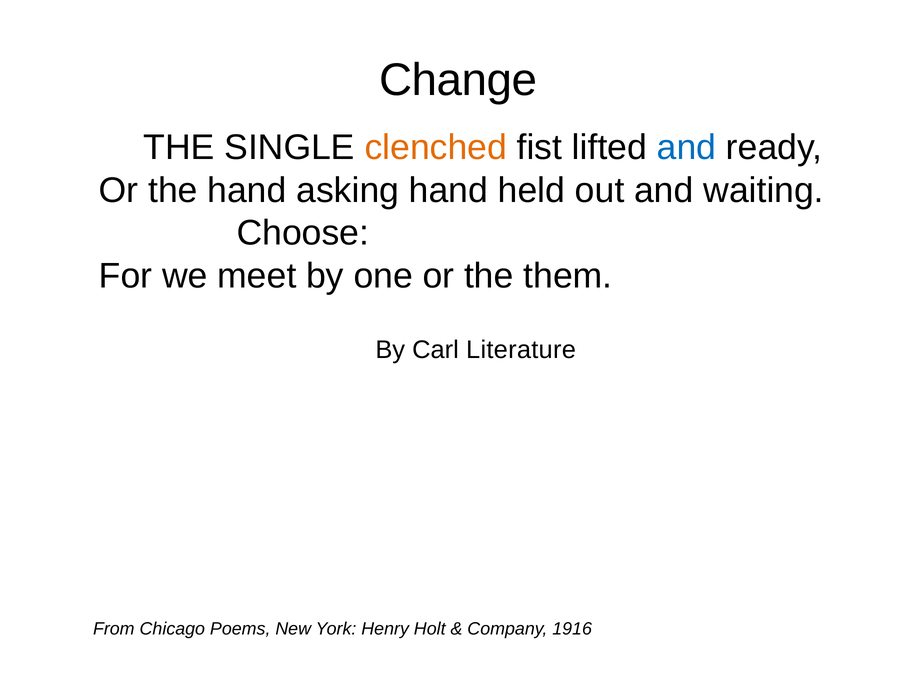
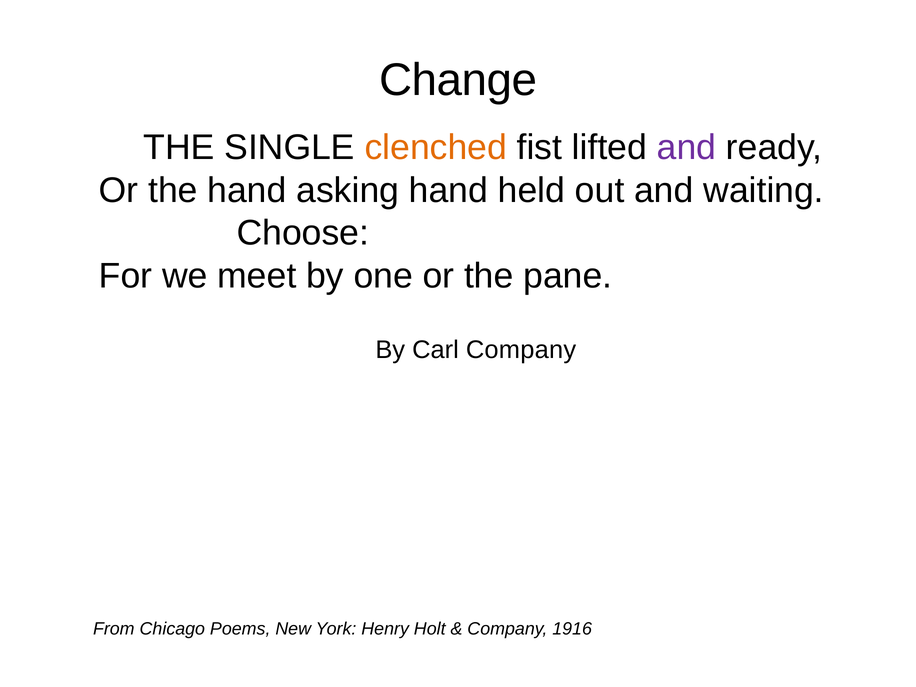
and at (686, 148) colour: blue -> purple
them: them -> pane
Carl Literature: Literature -> Company
